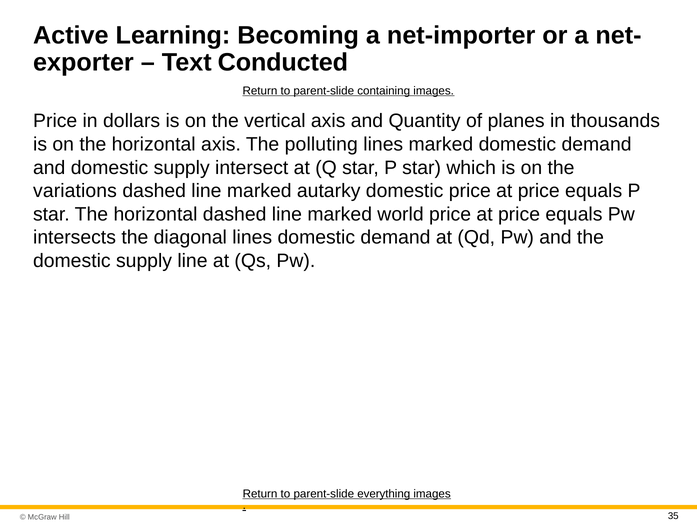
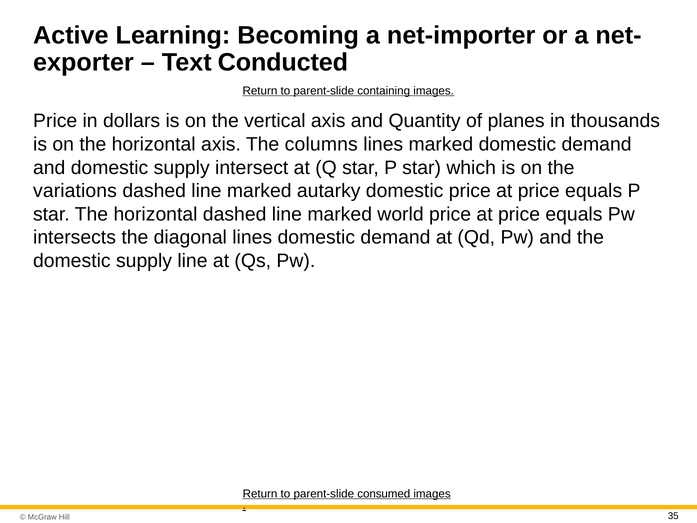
polluting: polluting -> columns
everything: everything -> consumed
